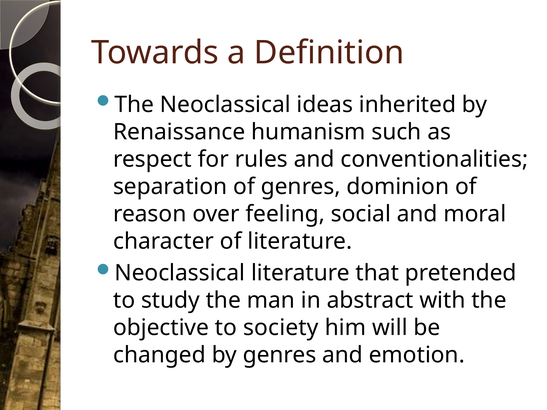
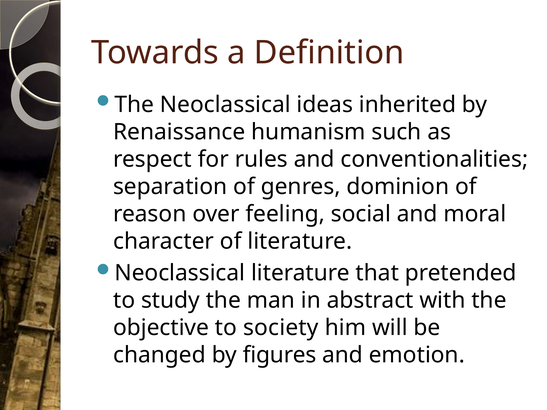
by genres: genres -> figures
